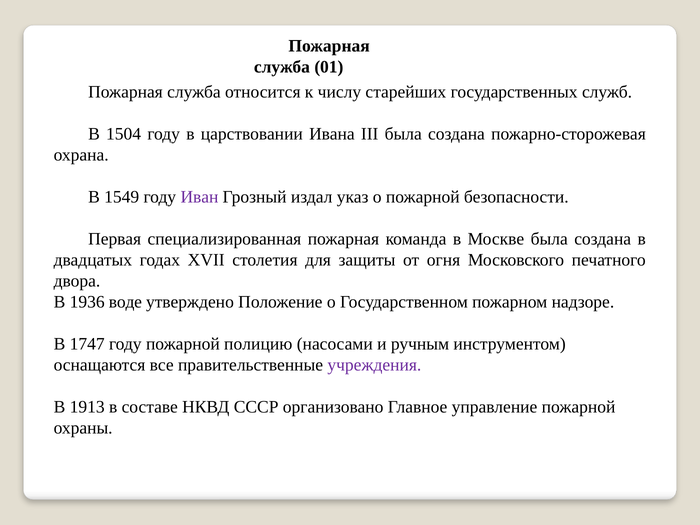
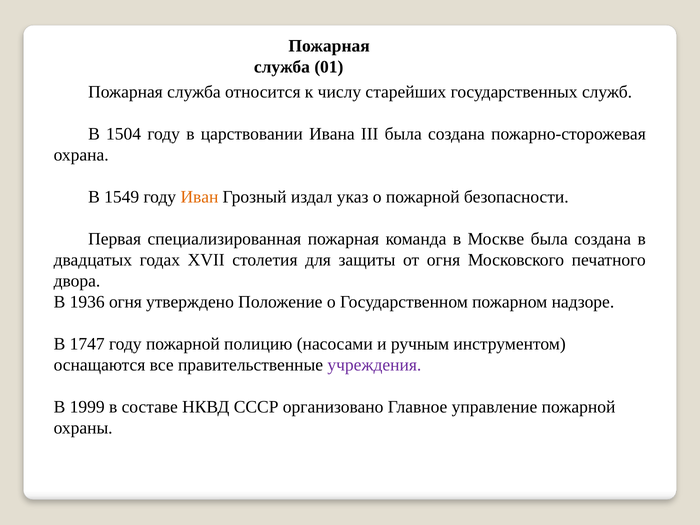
Иван colour: purple -> orange
1936 воде: воде -> огня
1913: 1913 -> 1999
